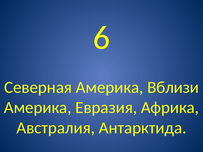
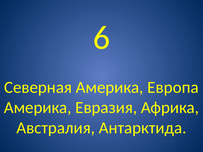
Вблизи: Вблизи -> Европа
